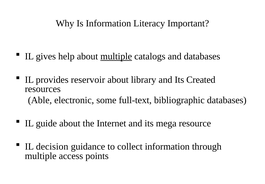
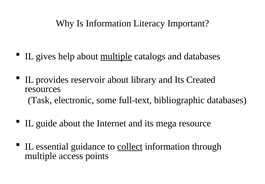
Able: Able -> Task
decision: decision -> essential
collect underline: none -> present
